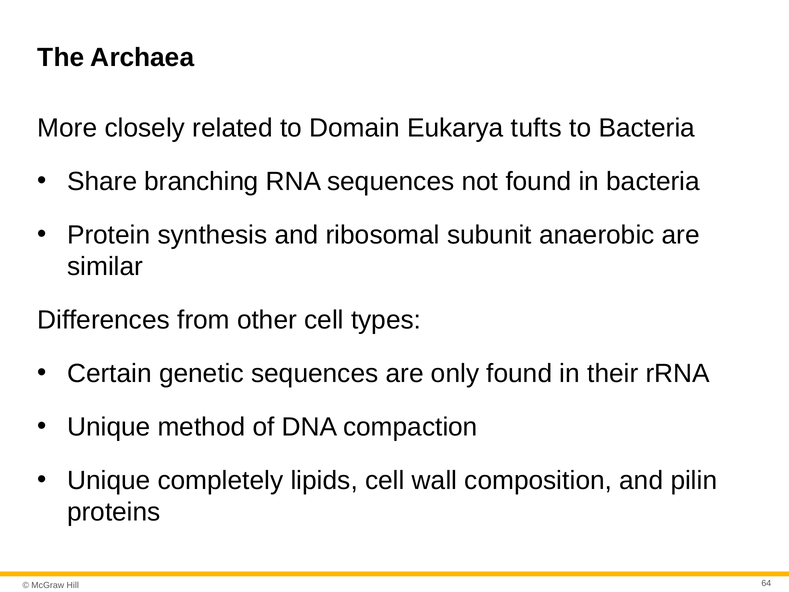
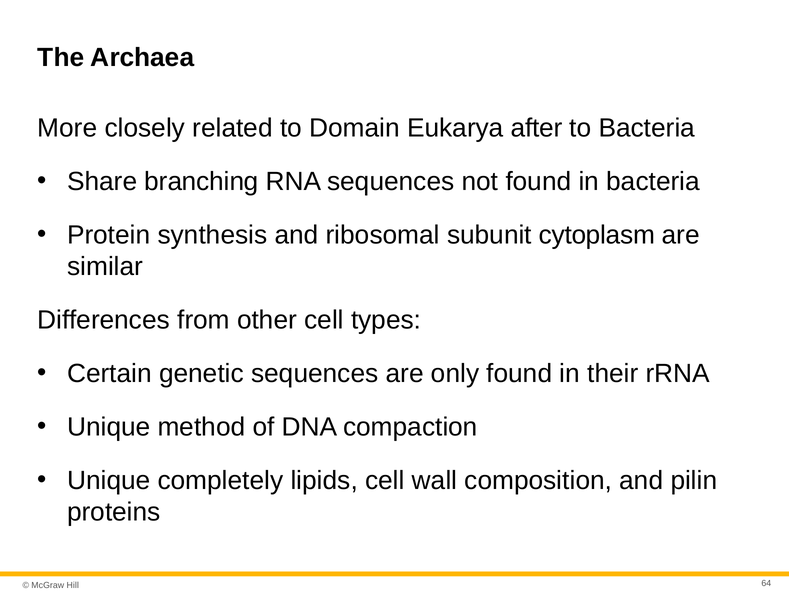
tufts: tufts -> after
anaerobic: anaerobic -> cytoplasm
